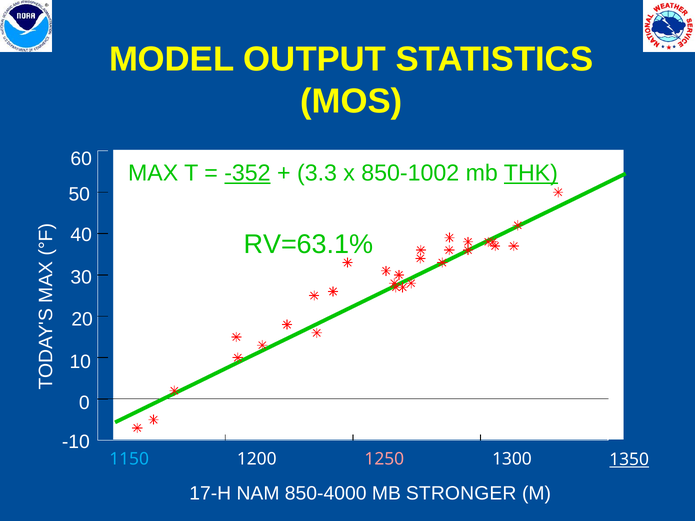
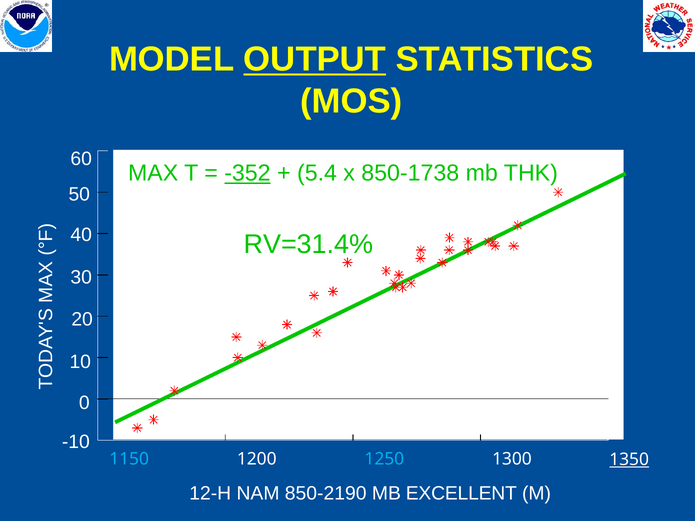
OUTPUT underline: none -> present
3.3: 3.3 -> 5.4
850-1002: 850-1002 -> 850-1738
THK underline: present -> none
RV=63.1%: RV=63.1% -> RV=31.4%
1250 colour: pink -> light blue
17-H: 17-H -> 12-H
850-4000: 850-4000 -> 850-2190
STRONGER: STRONGER -> EXCELLENT
